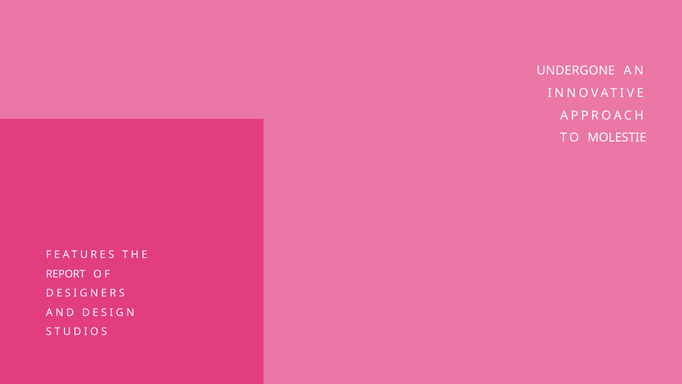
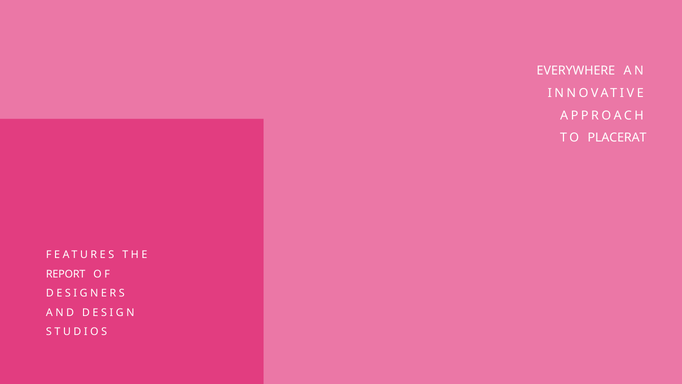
UNDERGONE: UNDERGONE -> EVERYWHERE
MOLESTIE: MOLESTIE -> PLACERAT
